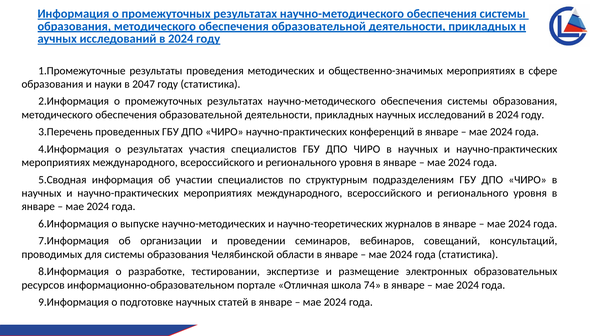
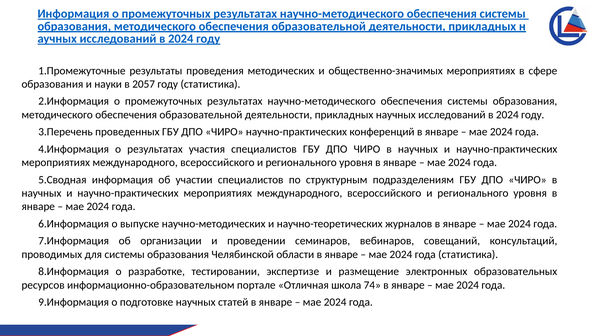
2047: 2047 -> 2057
